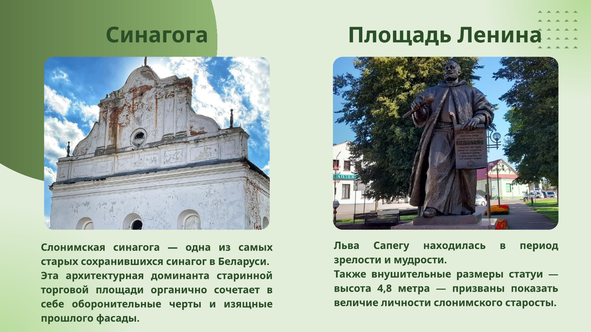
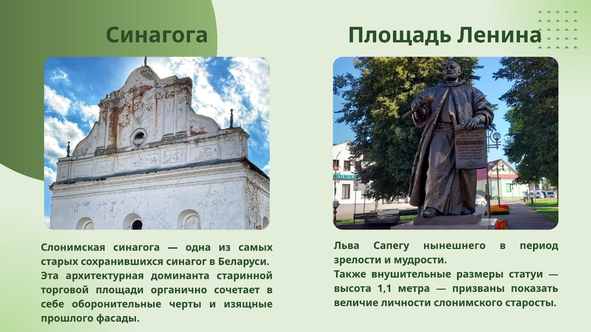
находилась: находилась -> нынешнего
4,8: 4,8 -> 1,1
